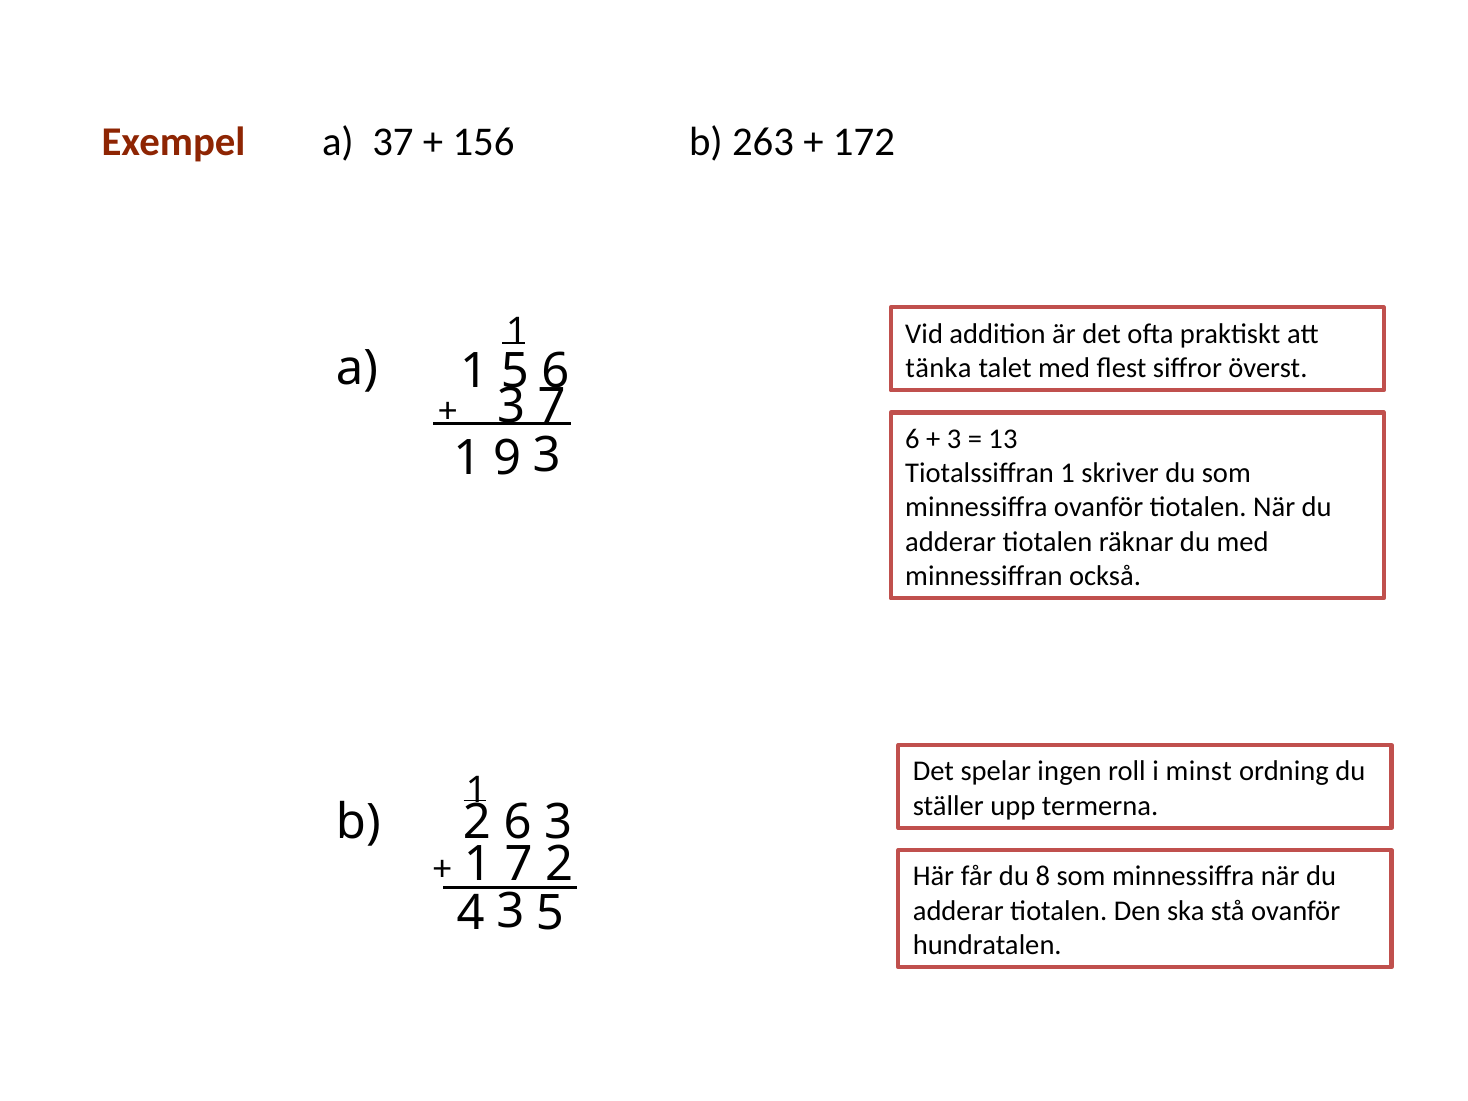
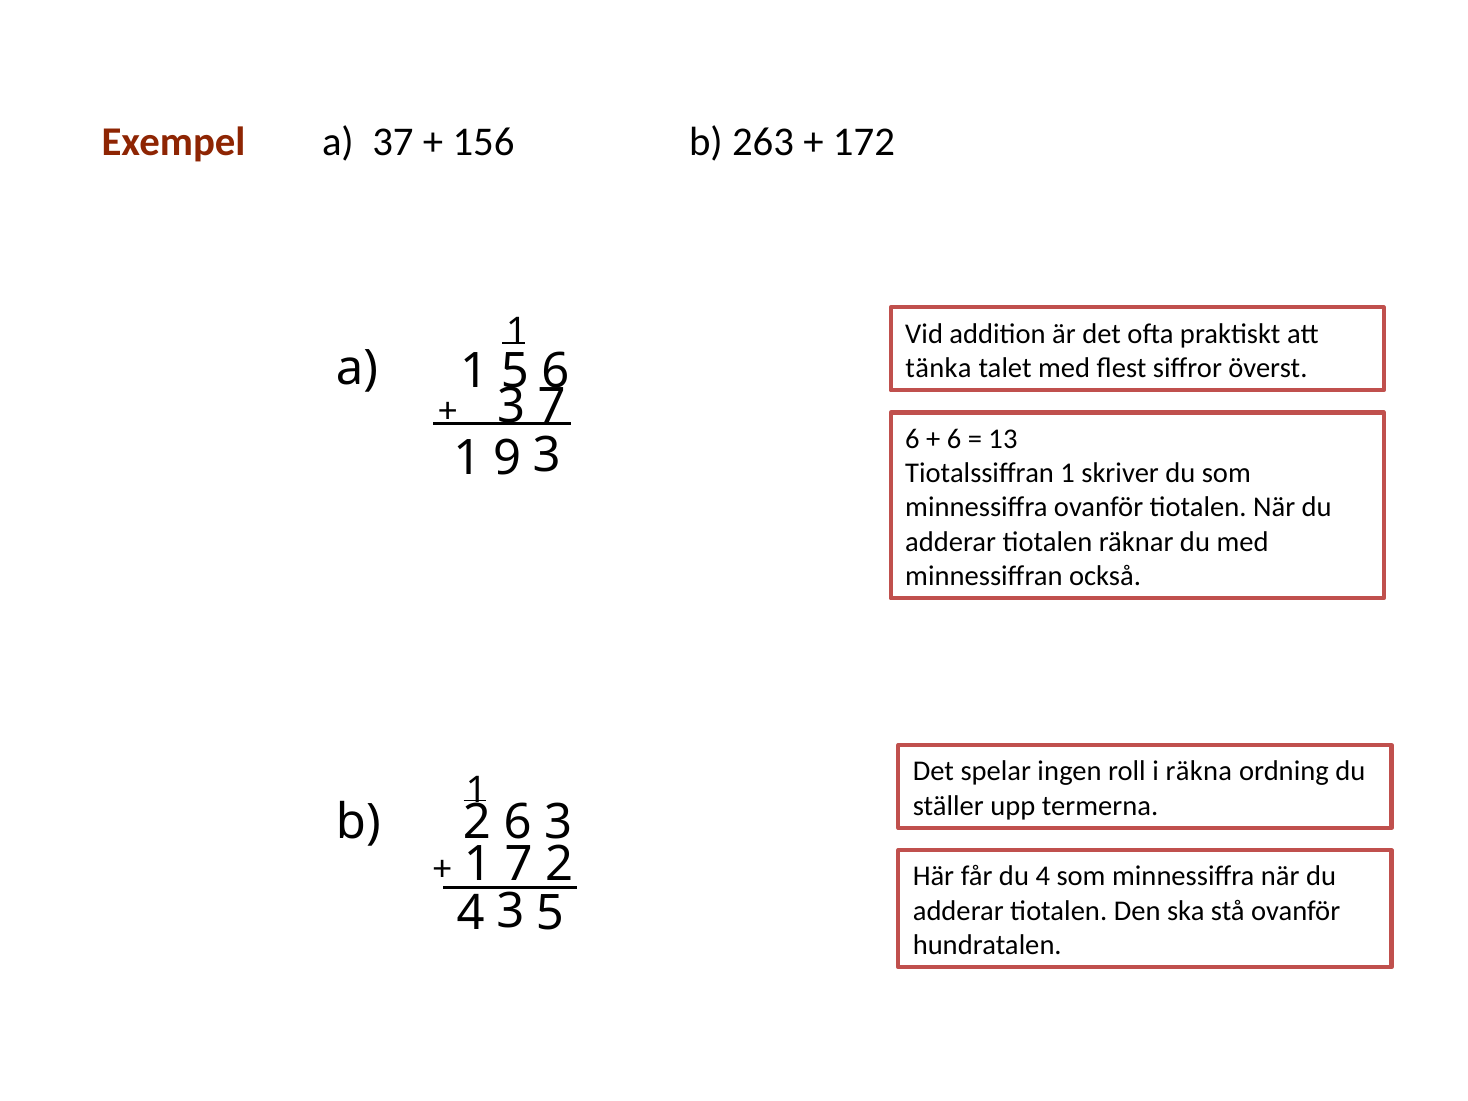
3 at (954, 439): 3 -> 6
minst: minst -> räkna
du 8: 8 -> 4
